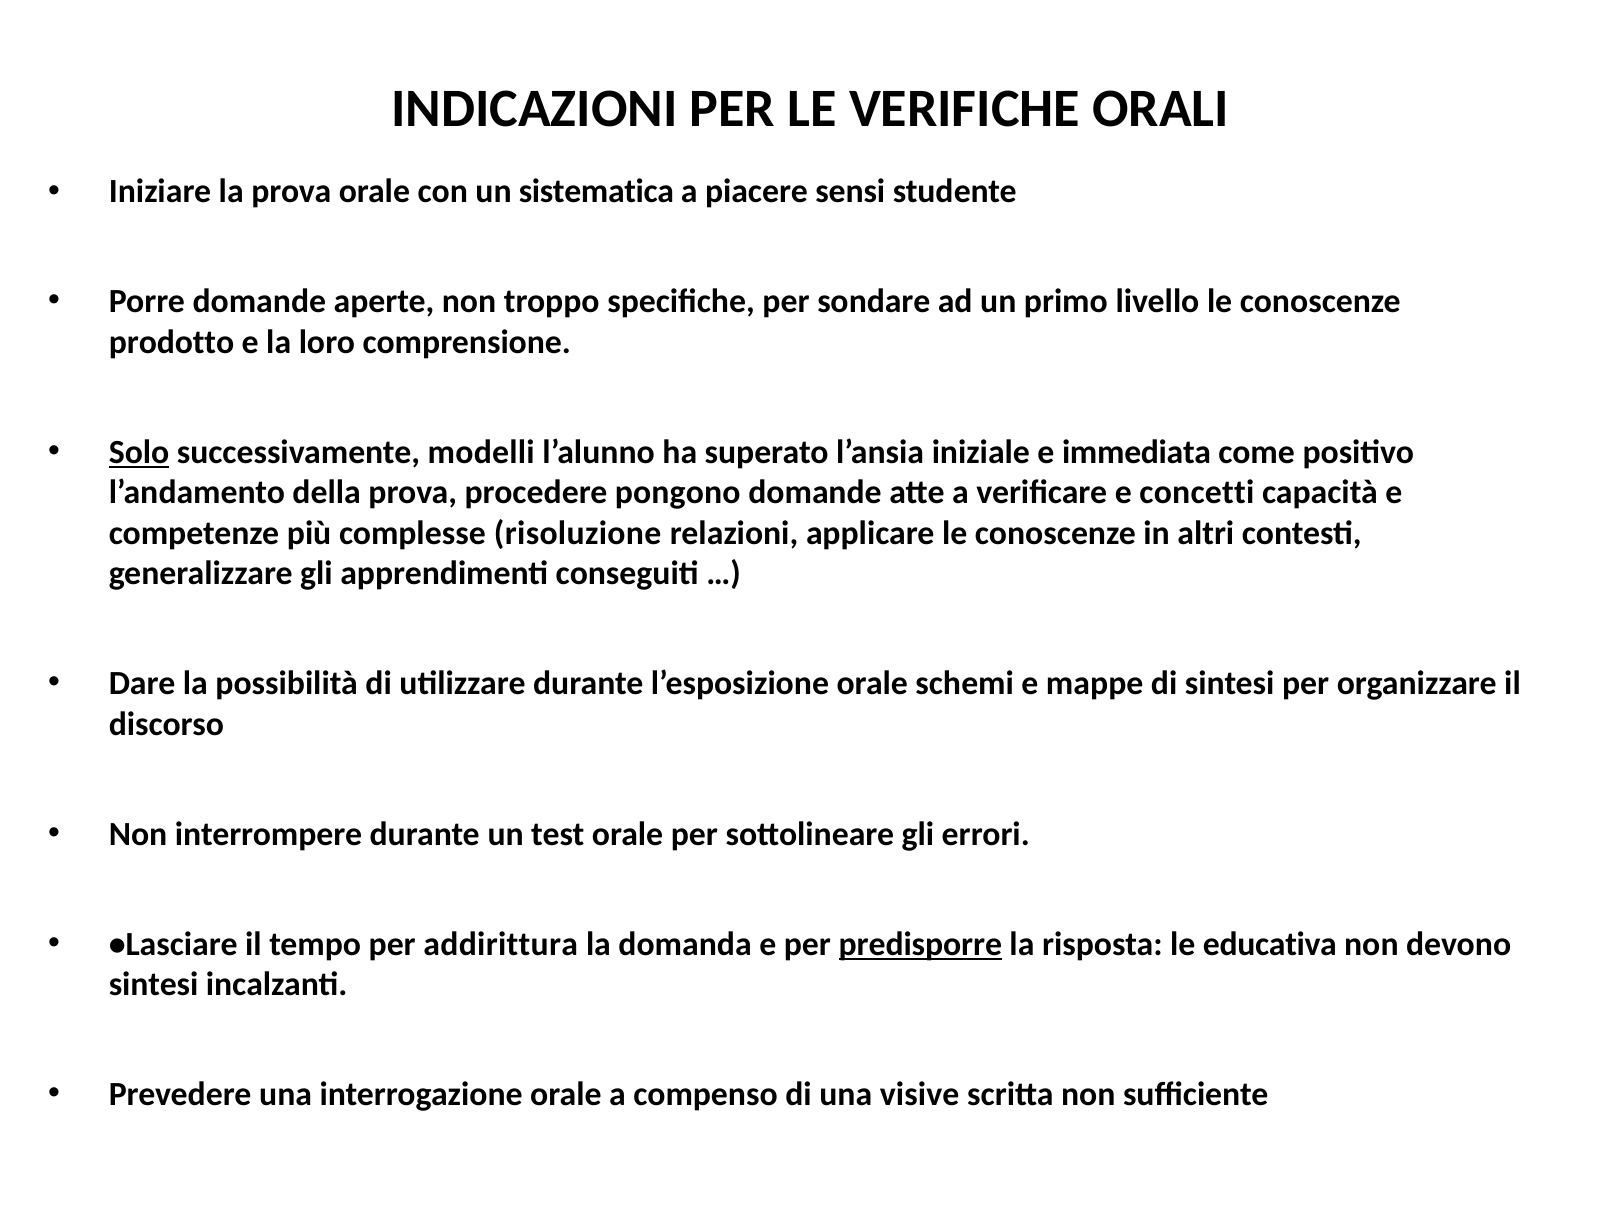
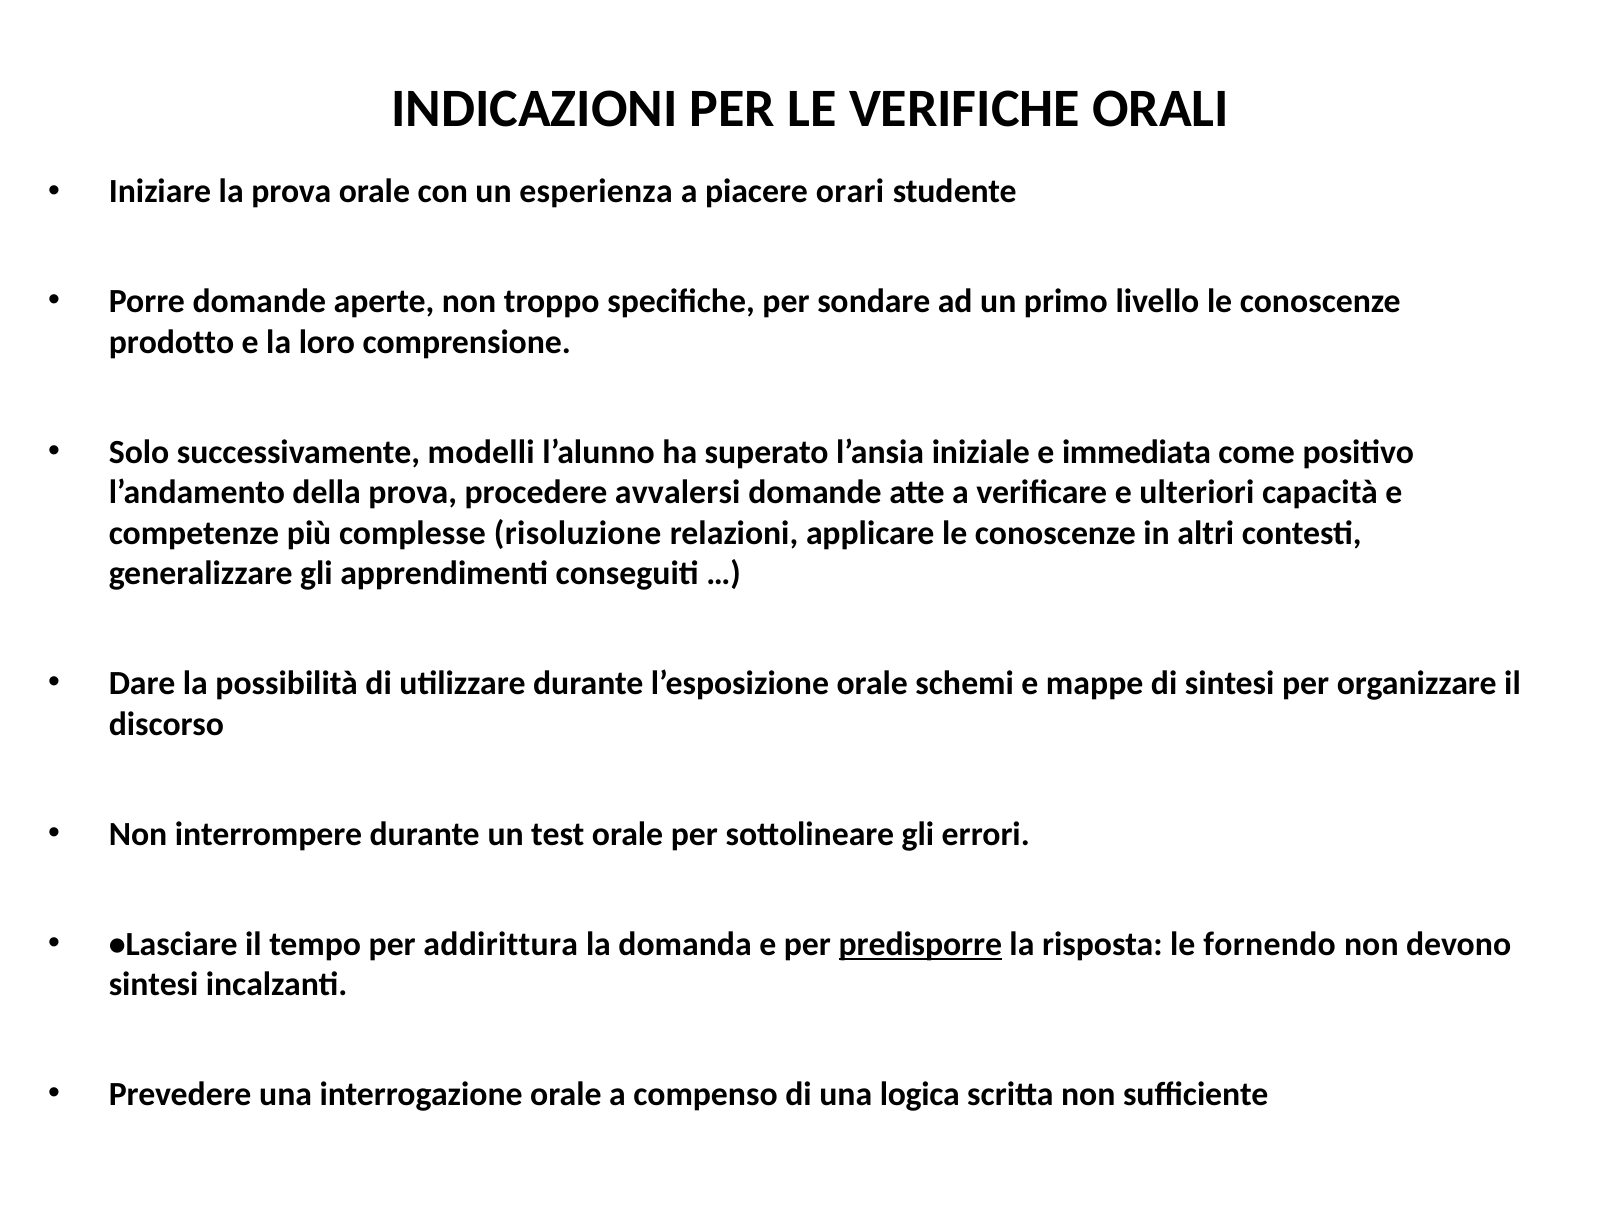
sistematica: sistematica -> esperienza
sensi: sensi -> orari
Solo underline: present -> none
pongono: pongono -> avvalersi
concetti: concetti -> ulteriori
educativa: educativa -> fornendo
visive: visive -> logica
